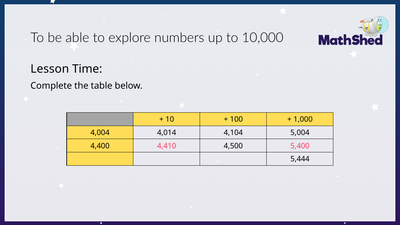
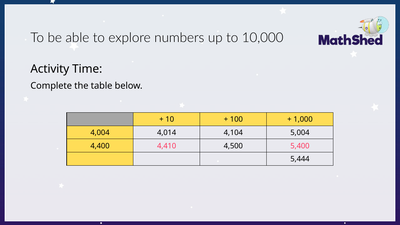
Lesson: Lesson -> Activity
